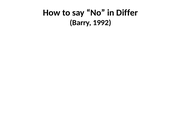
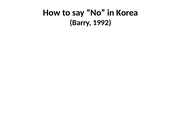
Differ: Differ -> Korea
